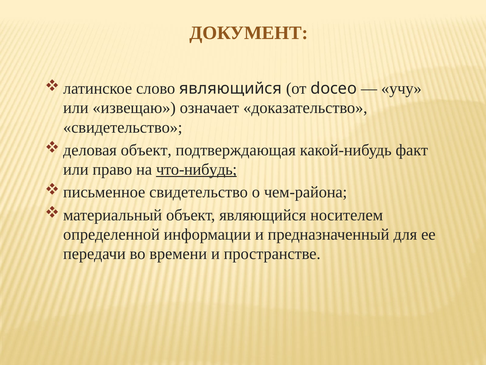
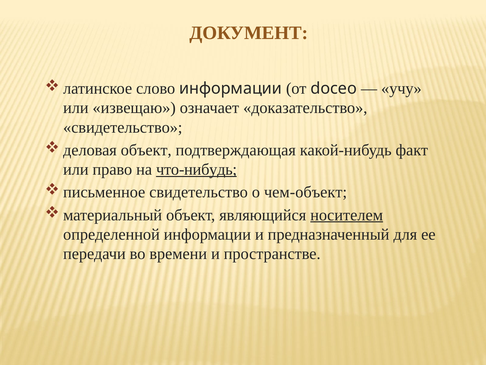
слово являющийся: являющийся -> информации
чем-района: чем-района -> чем-объект
носителем underline: none -> present
